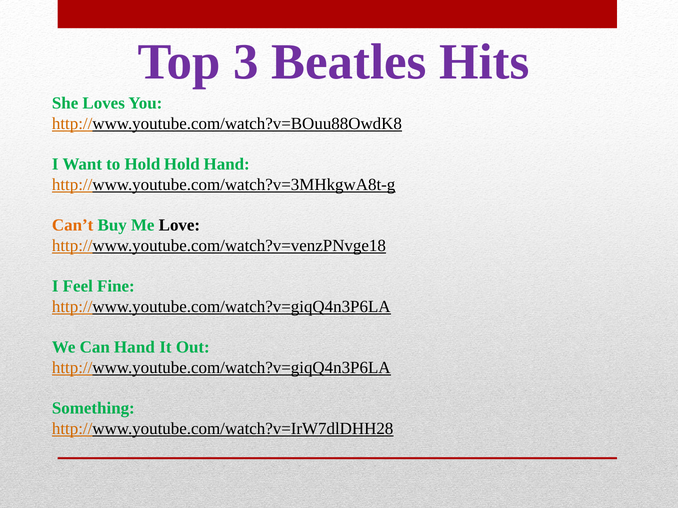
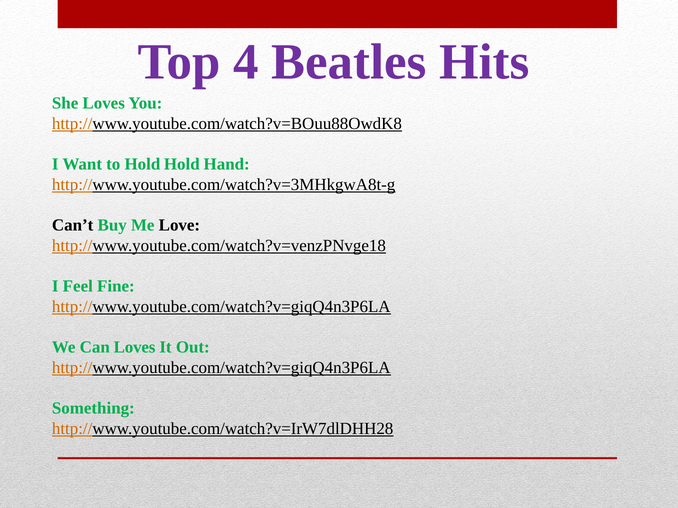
3: 3 -> 4
Can’t colour: orange -> black
Can Hand: Hand -> Loves
